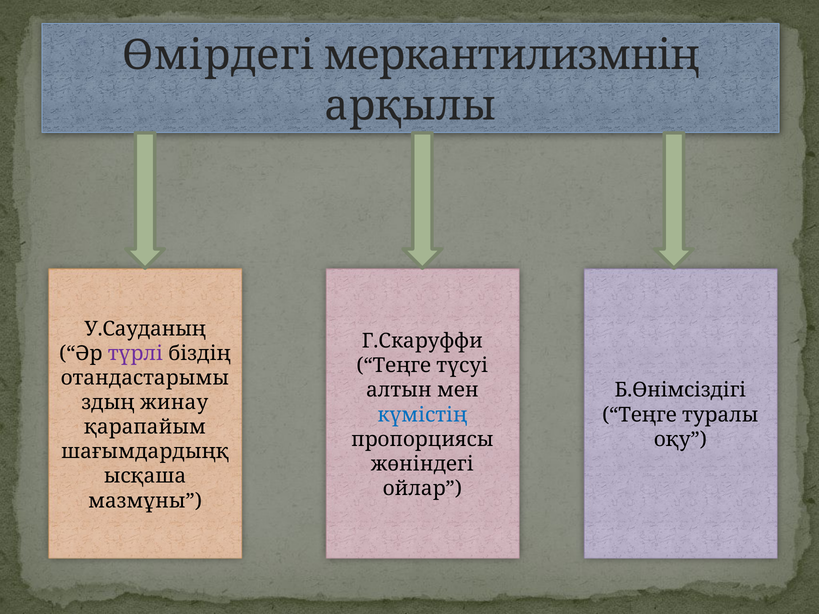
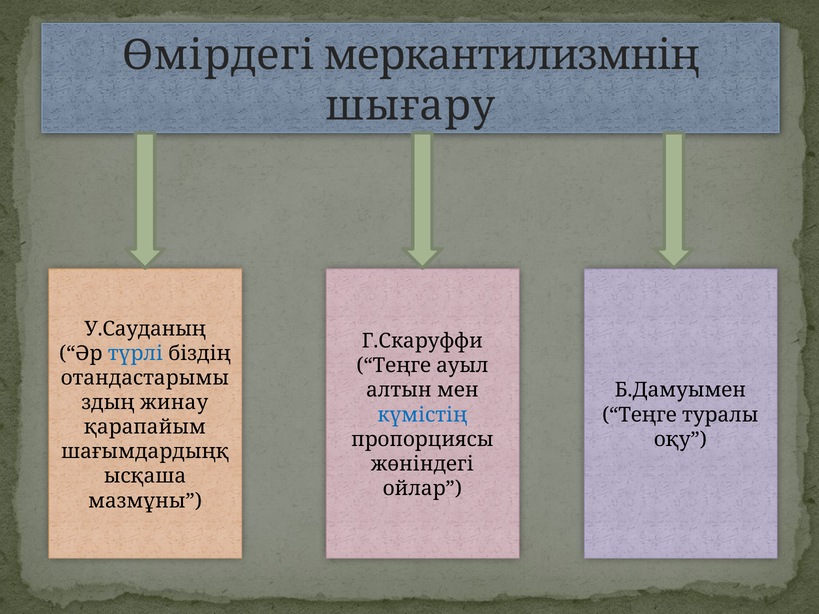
арқылы: арқылы -> шығару
түрлі colour: purple -> blue
түсуі: түсуі -> ауыл
Б.Өнімсіздігі: Б.Өнімсіздігі -> Б.Дамуымен
